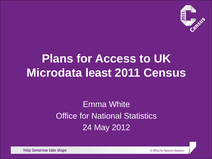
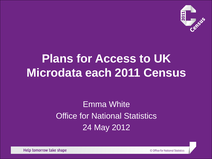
least: least -> each
